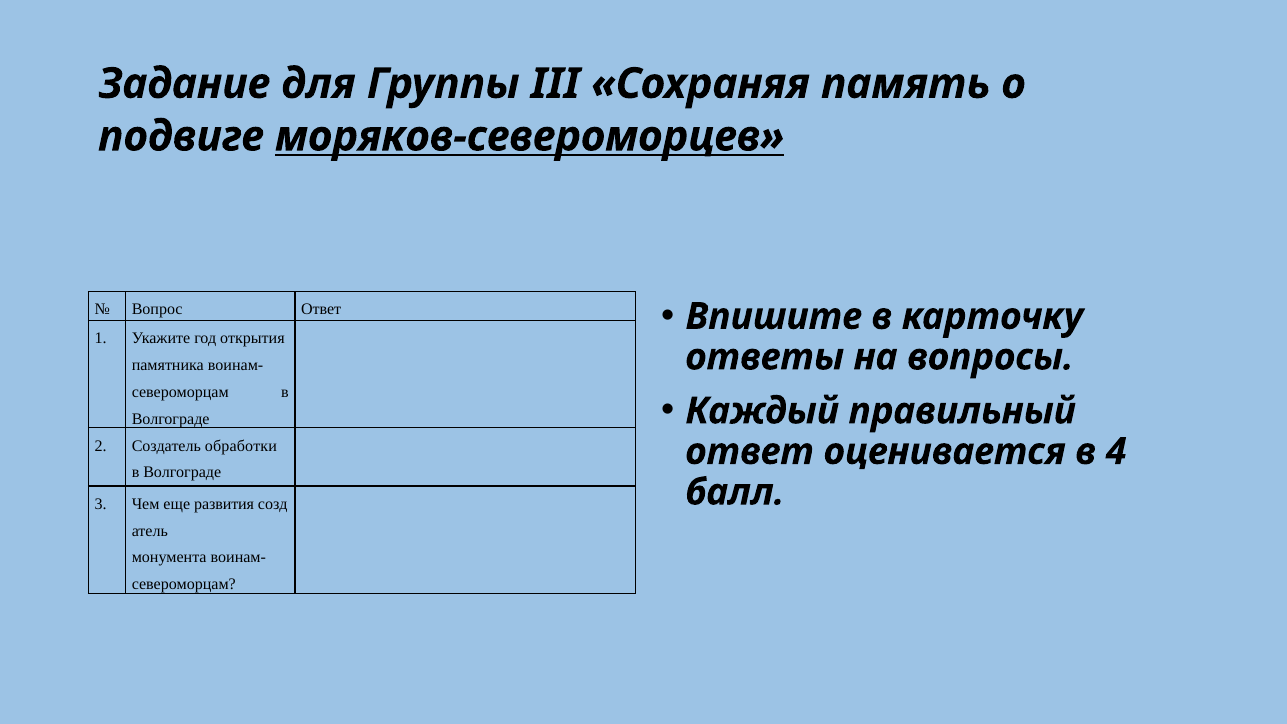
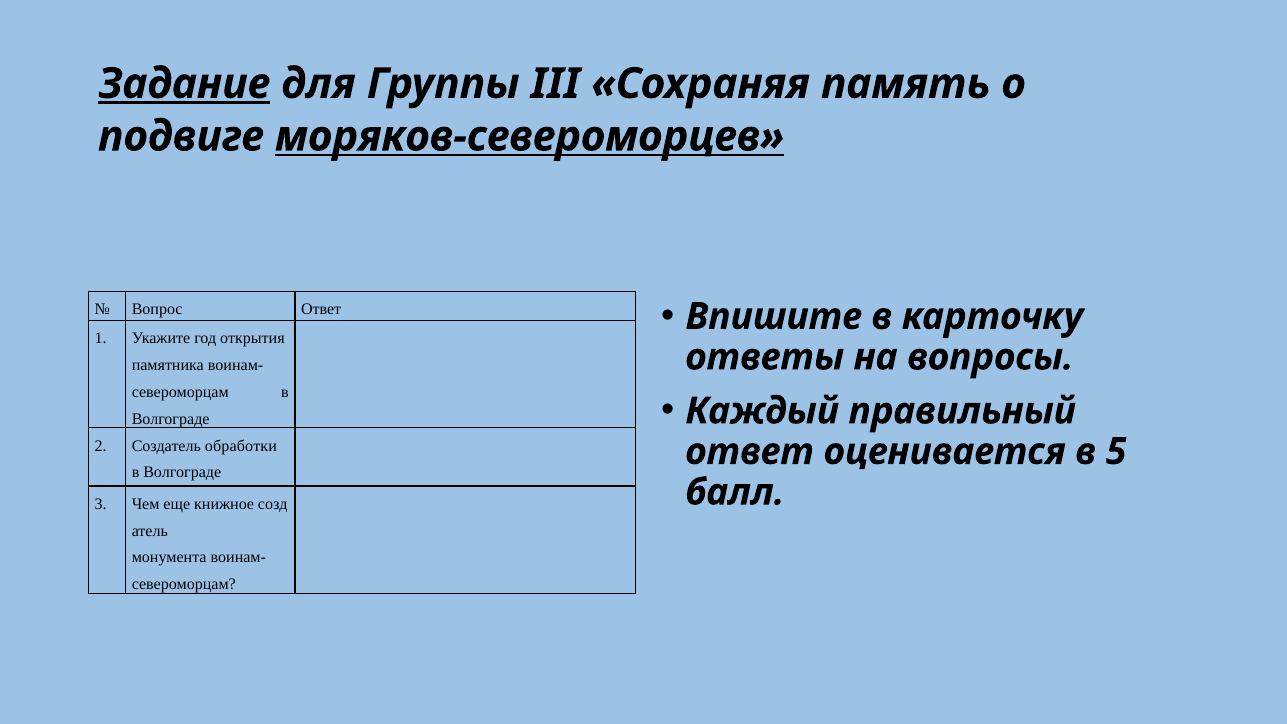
Задание underline: none -> present
4: 4 -> 5
развития: развития -> книжное
